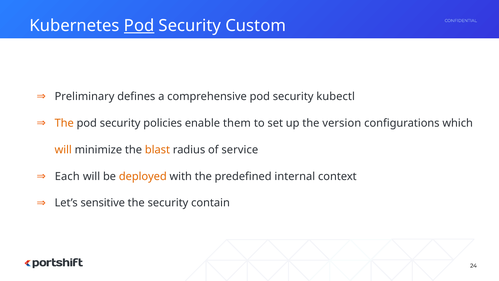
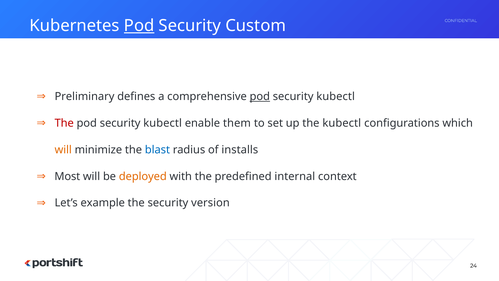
pod at (260, 96) underline: none -> present
The at (64, 123) colour: orange -> red
policies at (163, 123): policies -> kubectl
the version: version -> kubectl
blast colour: orange -> blue
service: service -> installs
Each: Each -> Most
sensitive: sensitive -> example
contain: contain -> version
